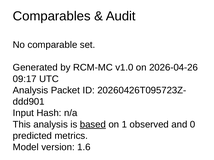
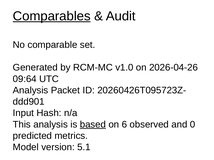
Comparables underline: none -> present
09:17: 09:17 -> 09:64
1: 1 -> 6
1.6: 1.6 -> 5.1
